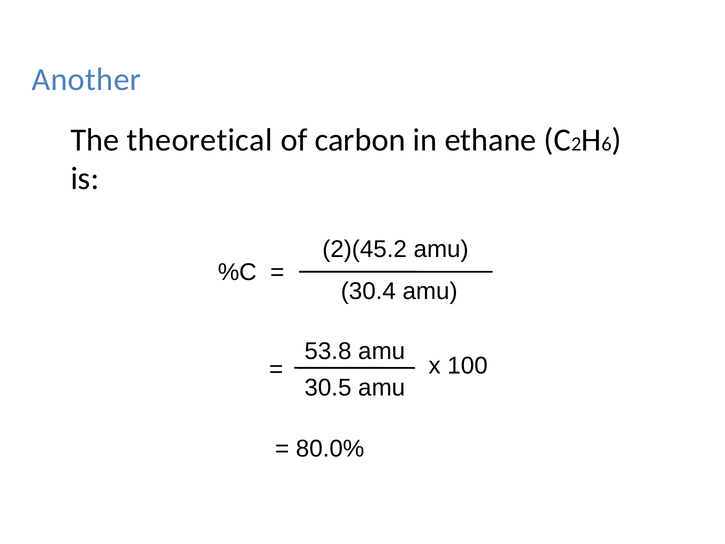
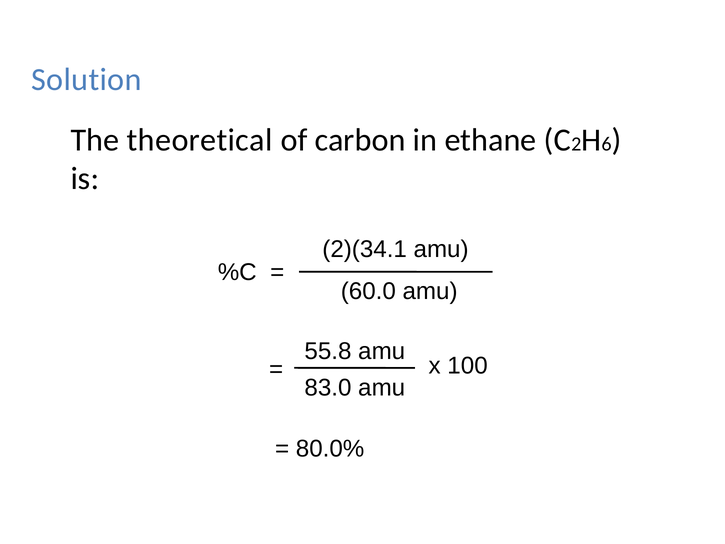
Another: Another -> Solution
2)(45.2: 2)(45.2 -> 2)(34.1
30.4: 30.4 -> 60.0
53.8: 53.8 -> 55.8
30.5: 30.5 -> 83.0
